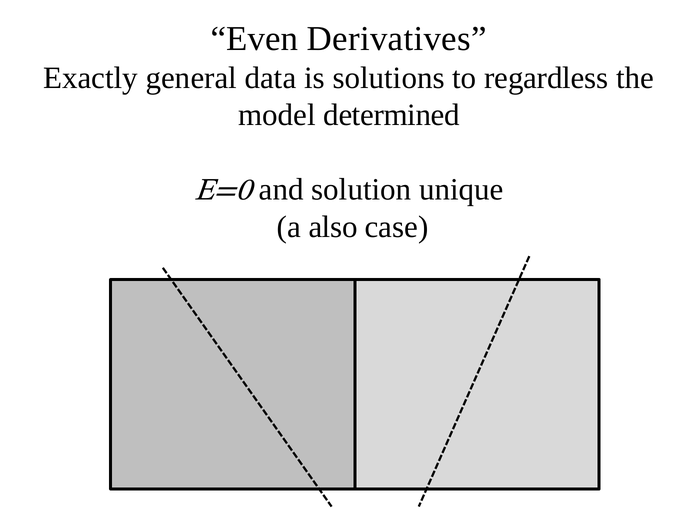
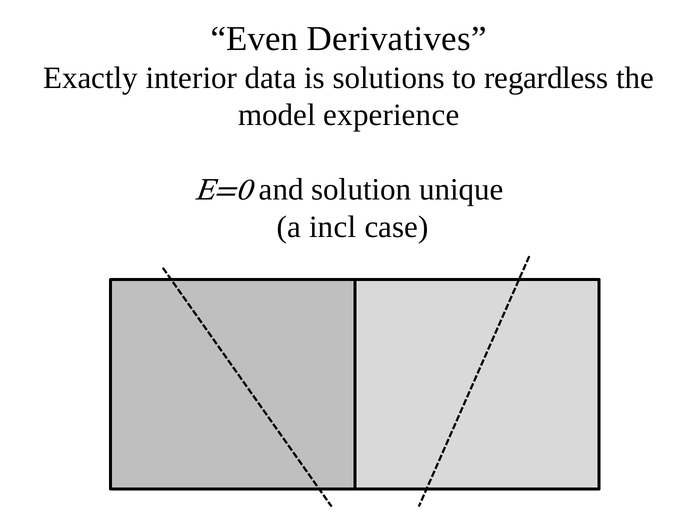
general: general -> interior
determined: determined -> experience
also: also -> incl
